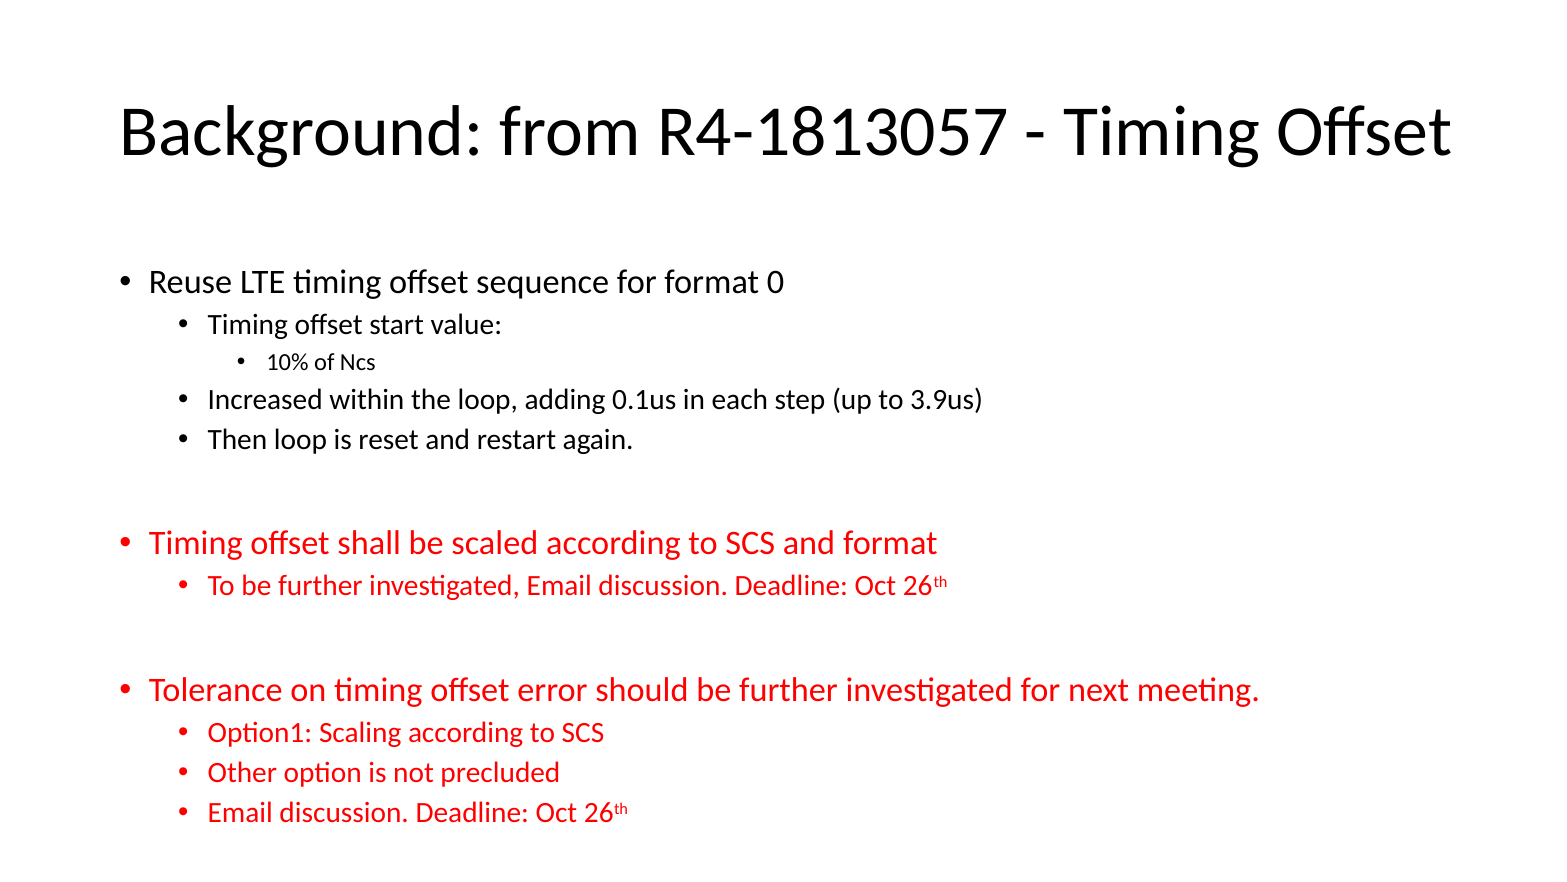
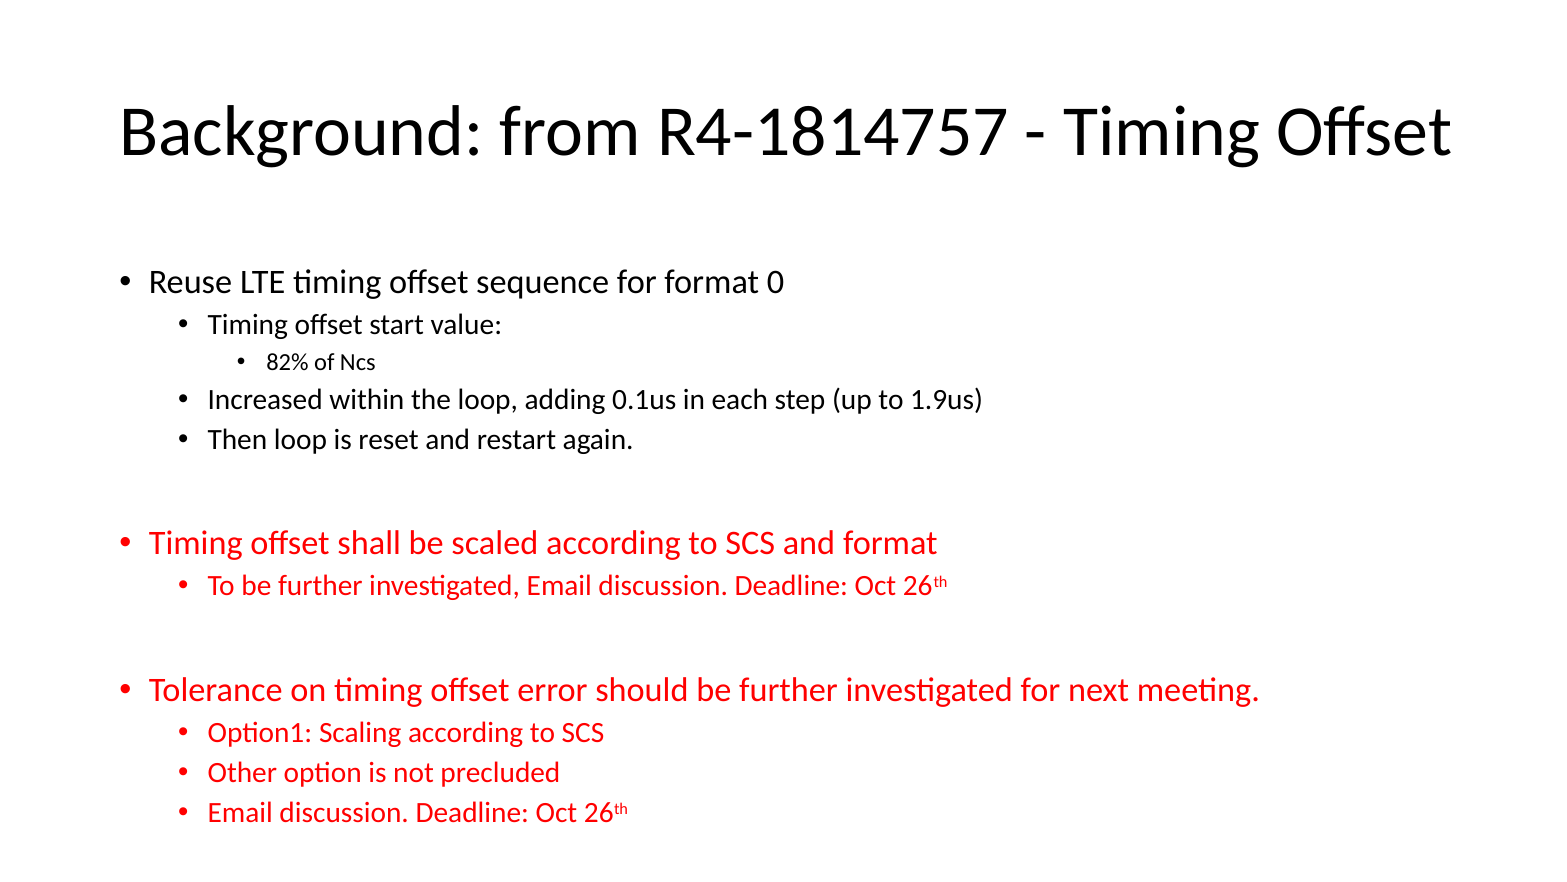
R4-1813057: R4-1813057 -> R4-1814757
10%: 10% -> 82%
3.9us: 3.9us -> 1.9us
